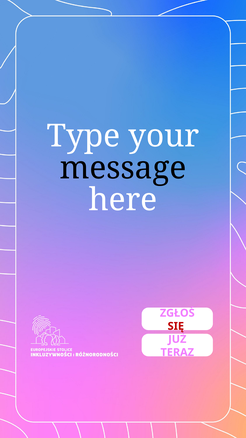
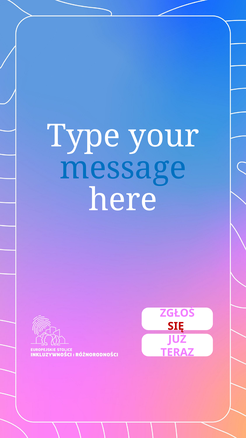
message colour: black -> blue
